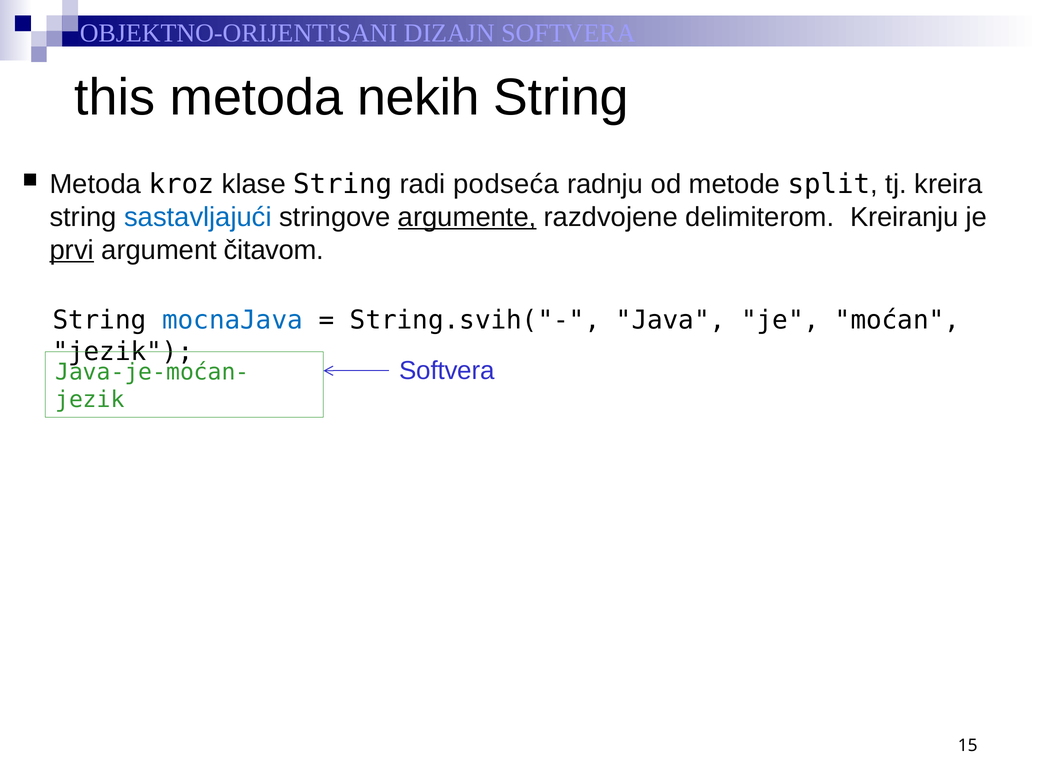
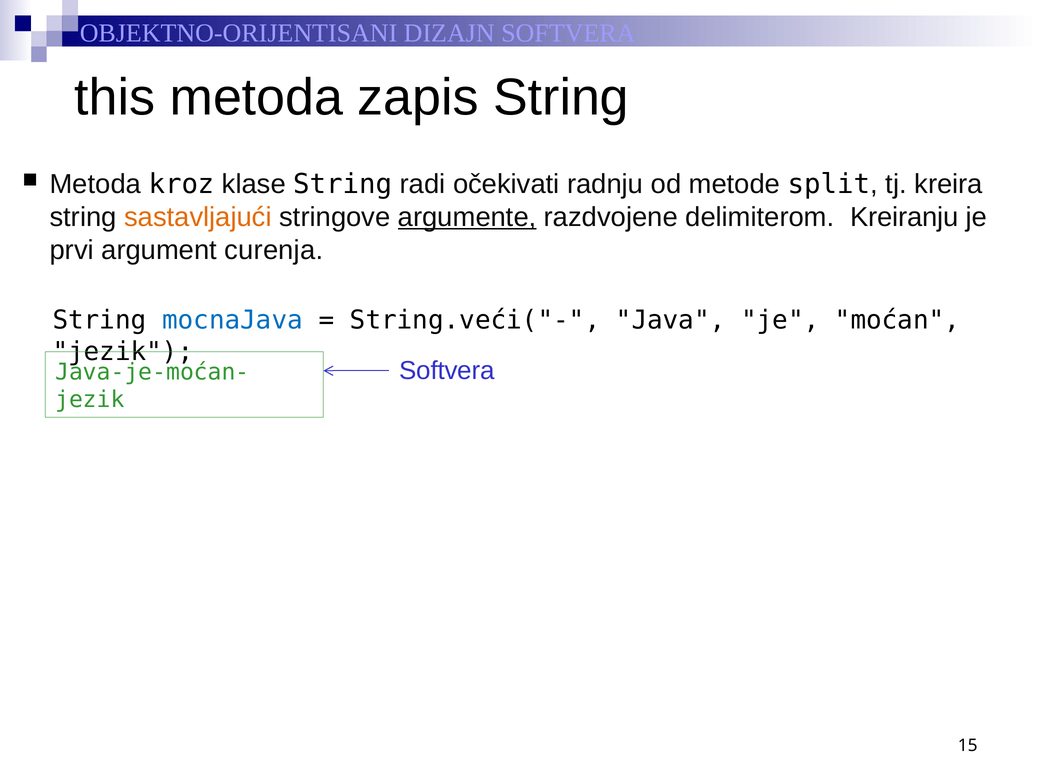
nekih: nekih -> zapis
podseća: podseća -> očekivati
sastavljajući colour: blue -> orange
prvi underline: present -> none
čitavom: čitavom -> curenja
String.svih("-: String.svih("- -> String.veći("-
